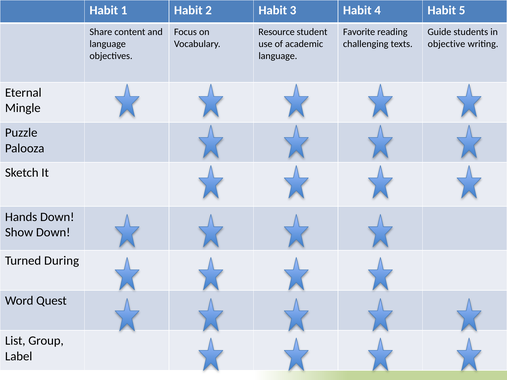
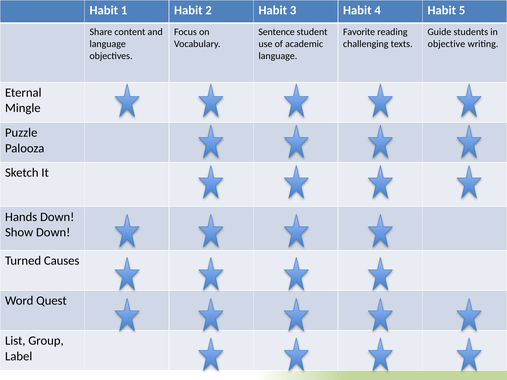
Resource: Resource -> Sentence
During: During -> Causes
